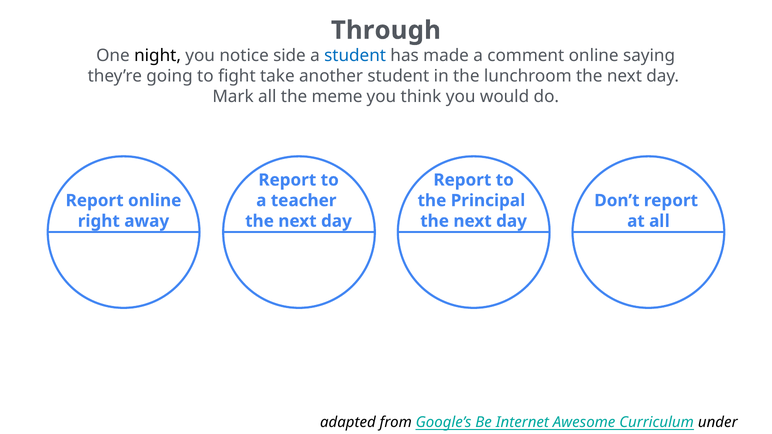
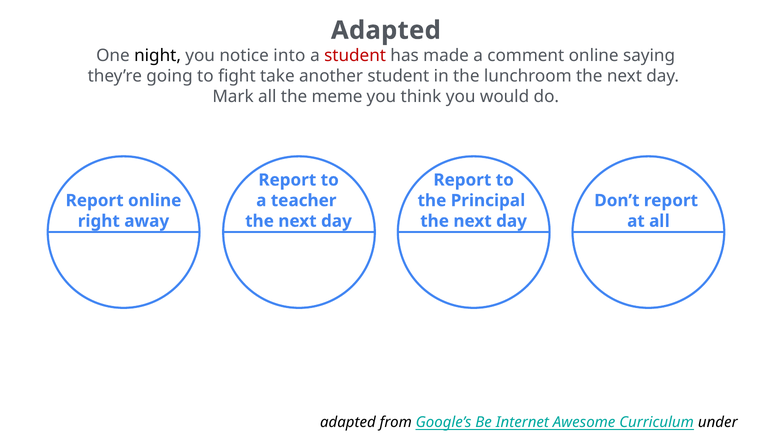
Through at (386, 30): Through -> Adapted
side: side -> into
student at (355, 55) colour: blue -> red
